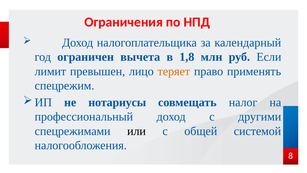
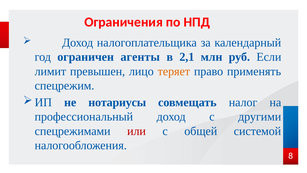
вычета: вычета -> агенты
1,8: 1,8 -> 2,1
или colour: black -> red
